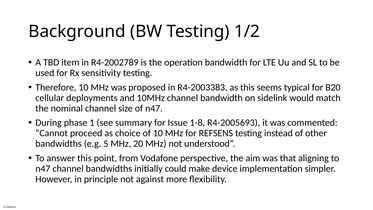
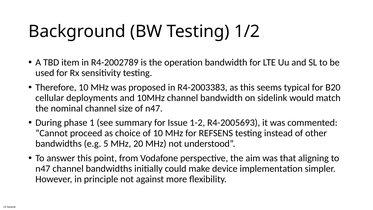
1-8: 1-8 -> 1-2
